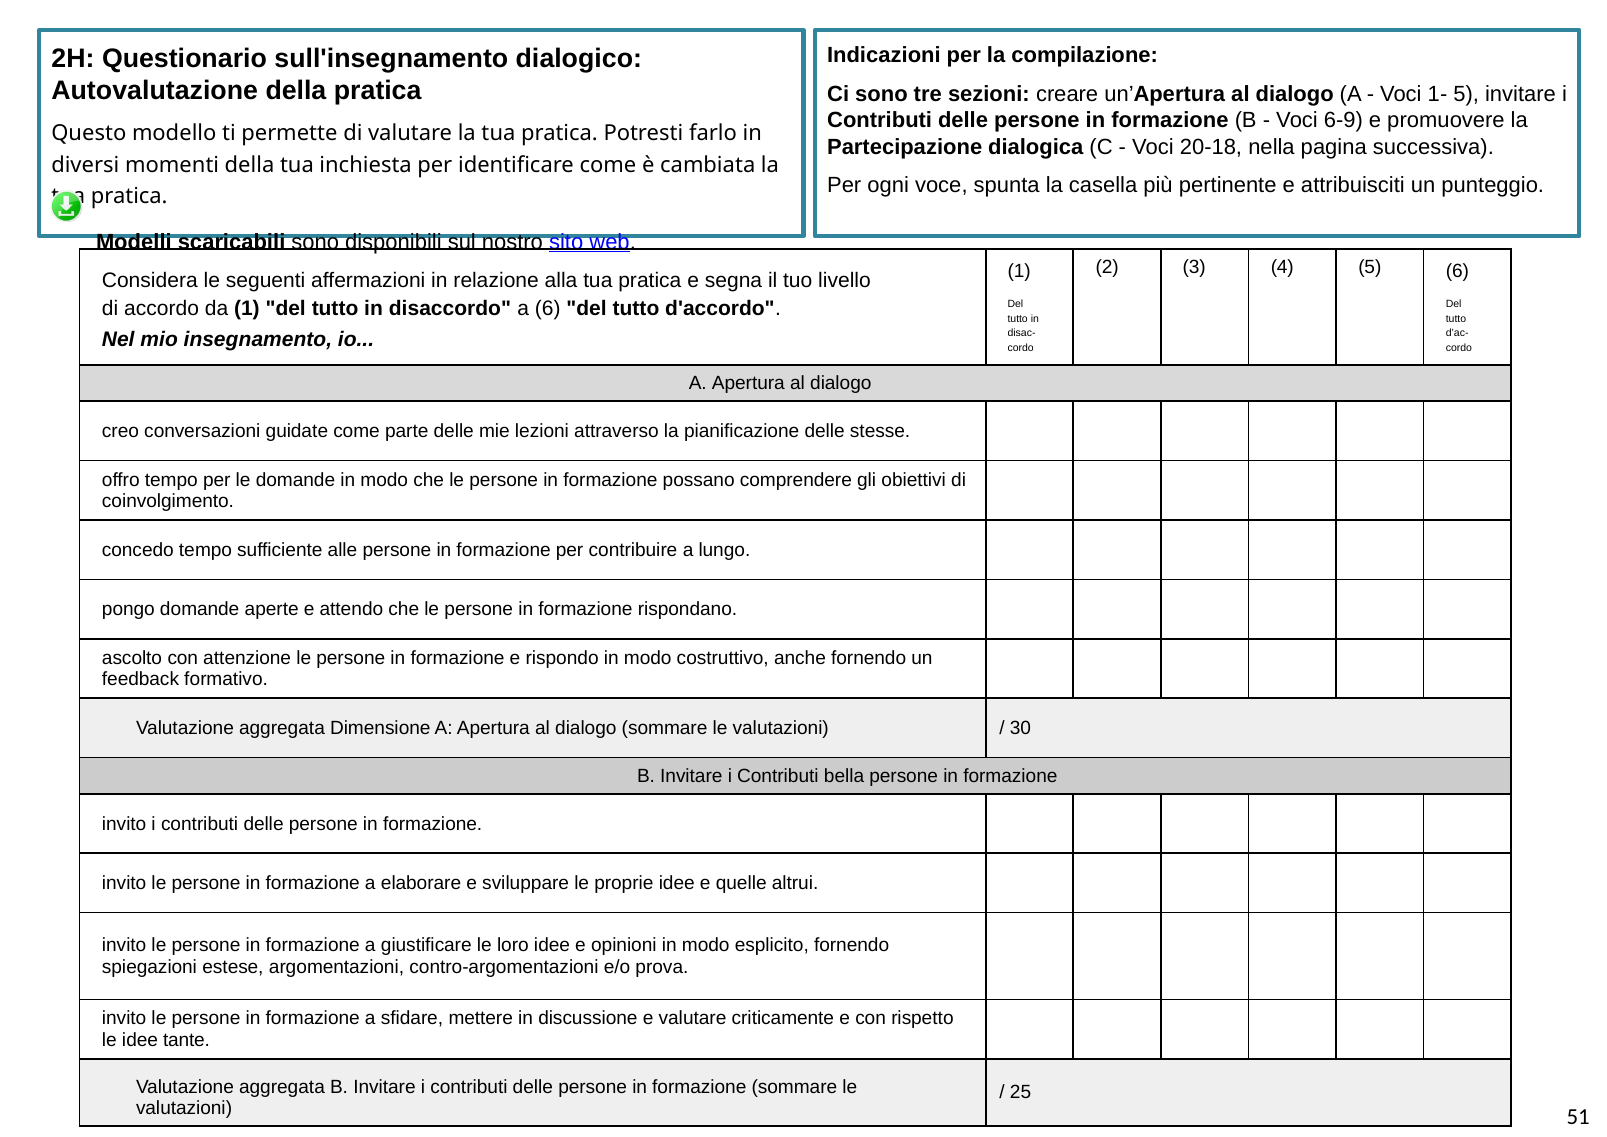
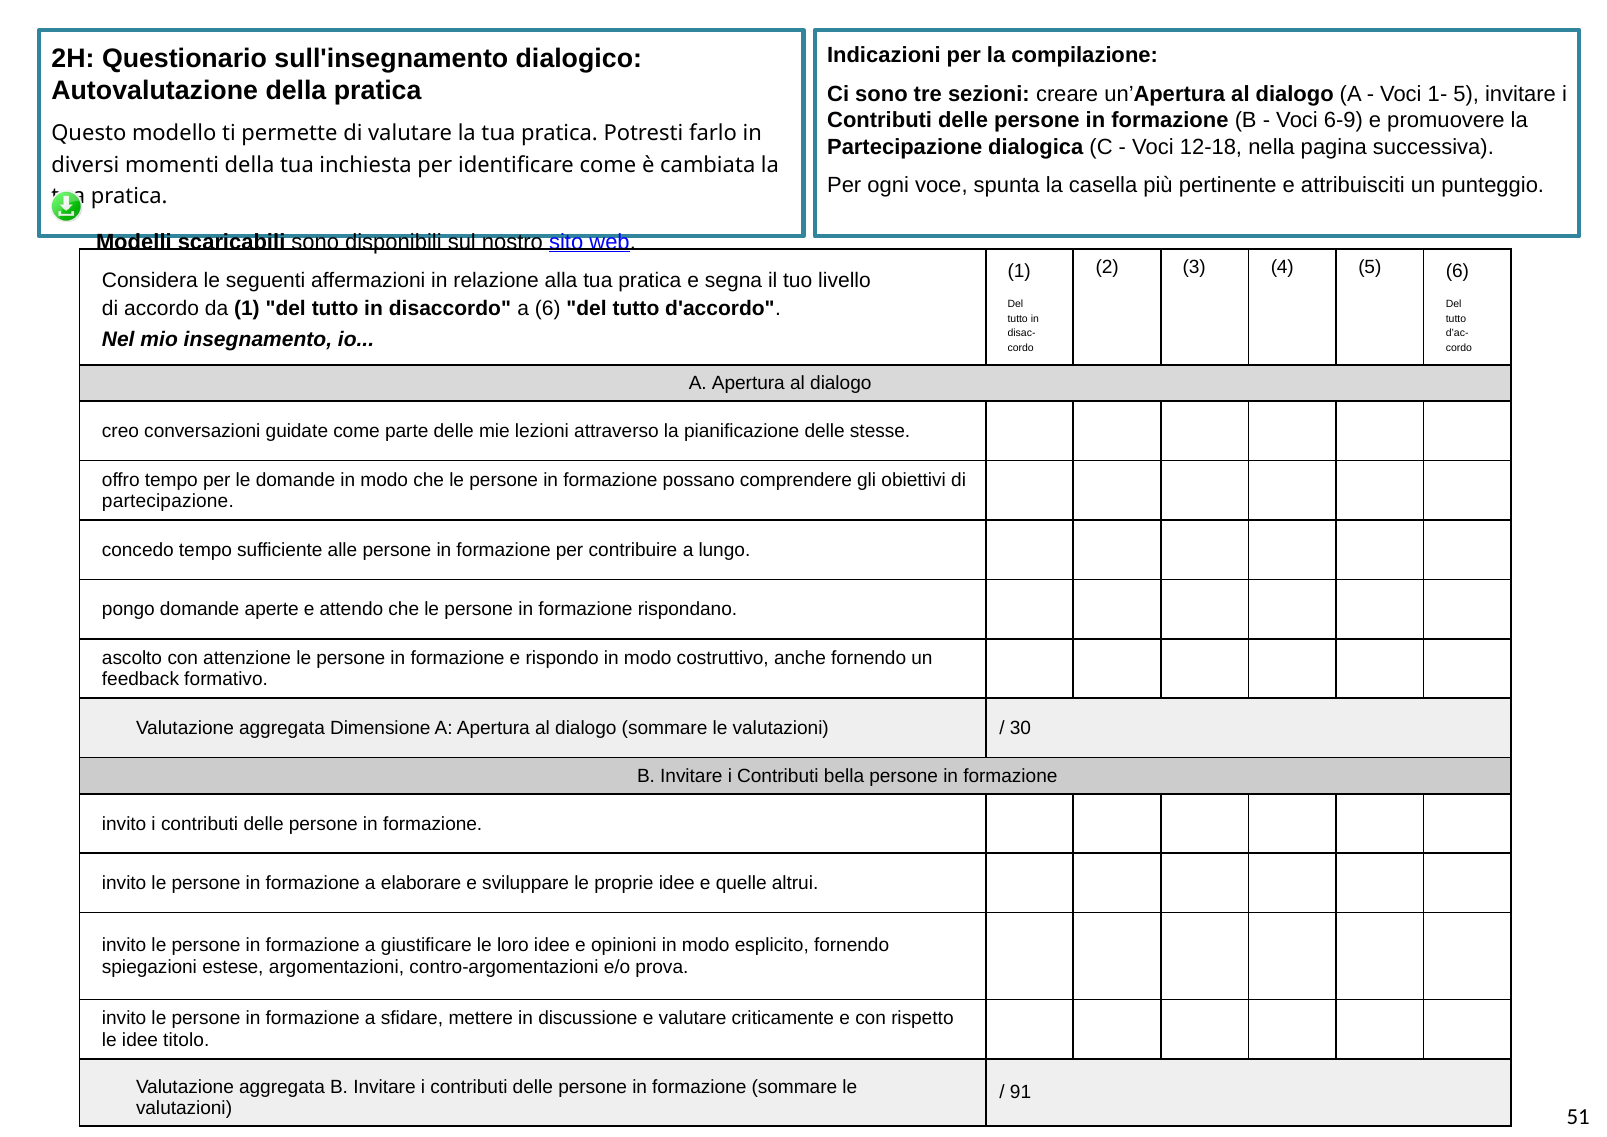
20-18: 20-18 -> 12-18
coinvolgimento at (168, 501): coinvolgimento -> partecipazione
tante: tante -> titolo
25: 25 -> 91
